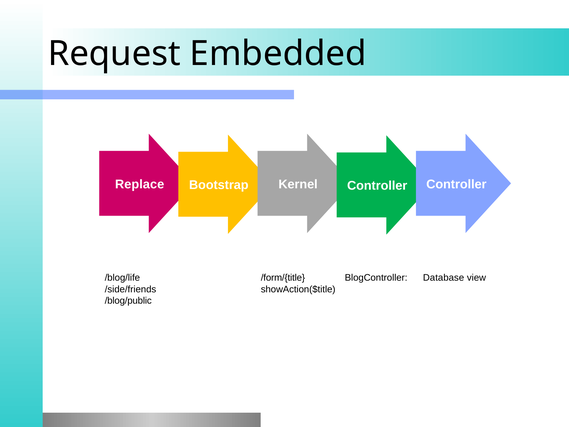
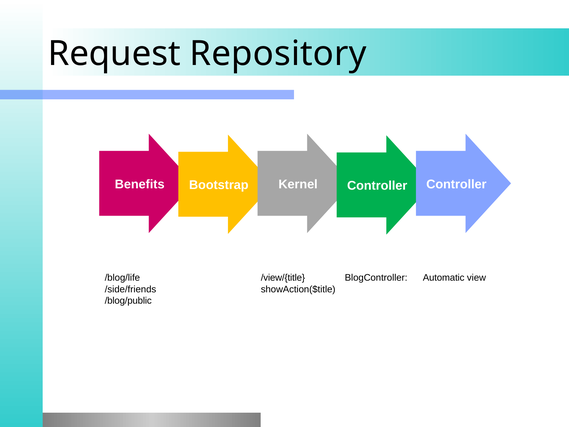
Embedded: Embedded -> Repository
Replace: Replace -> Benefits
/form/{title: /form/{title -> /view/{title
Database: Database -> Automatic
